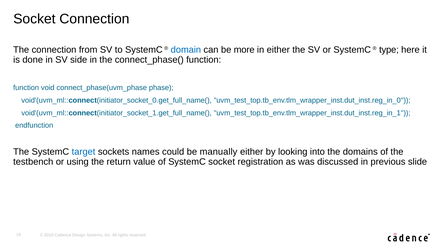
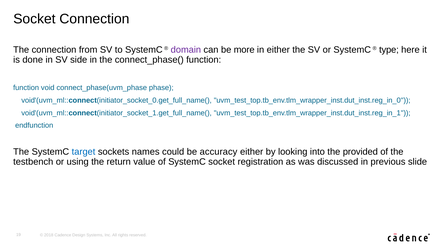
domain colour: blue -> purple
manually: manually -> accuracy
domains: domains -> provided
